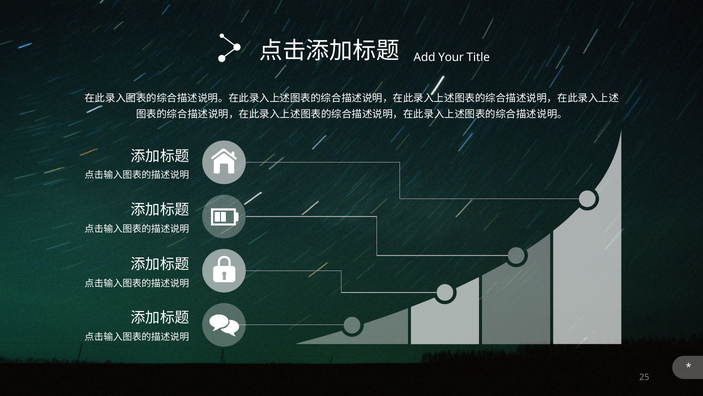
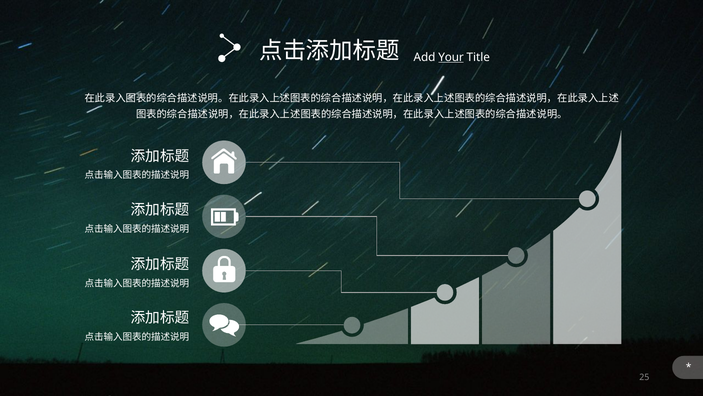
Your underline: none -> present
